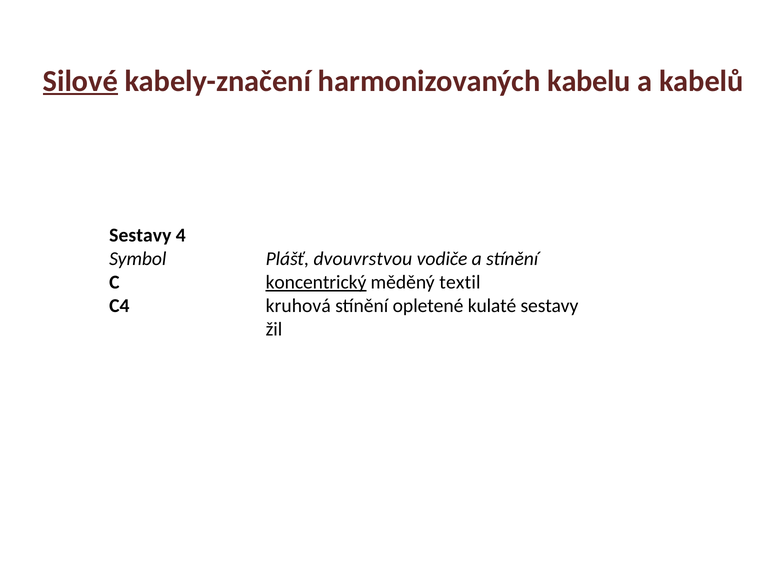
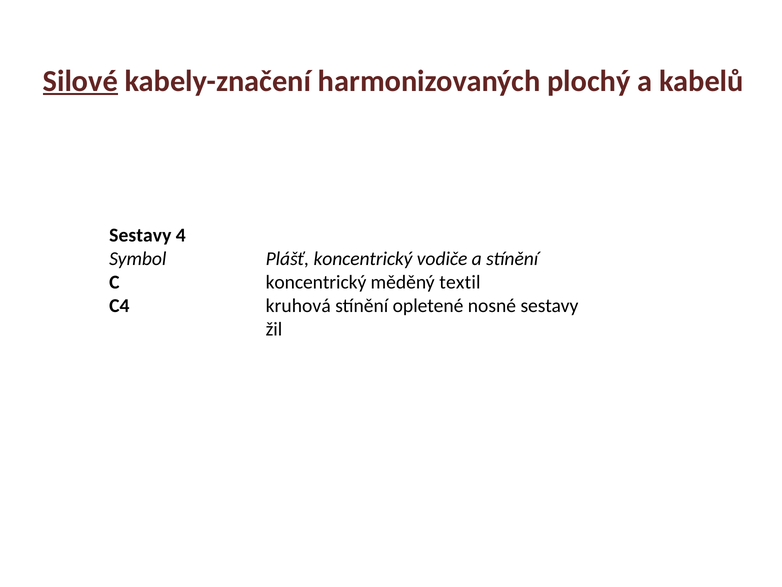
kabelu: kabelu -> plochý
Plášť dvouvrstvou: dvouvrstvou -> koncentrický
koncentrický at (316, 282) underline: present -> none
kulaté: kulaté -> nosné
